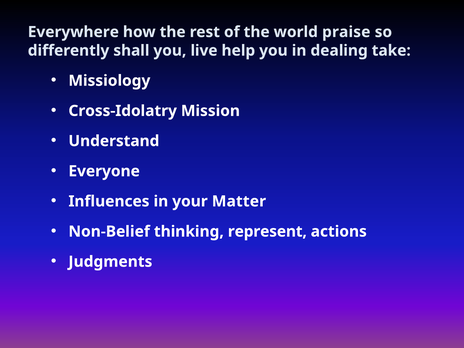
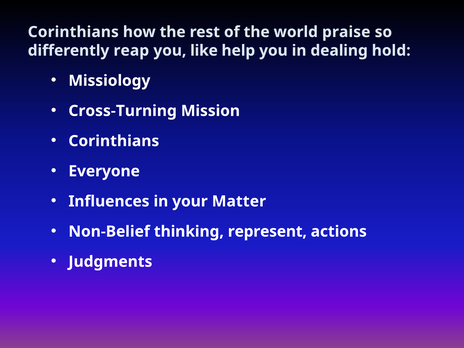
Everywhere at (73, 32): Everywhere -> Corinthians
shall: shall -> reap
live: live -> like
take: take -> hold
Cross-Idolatry: Cross-Idolatry -> Cross-Turning
Understand at (114, 141): Understand -> Corinthians
